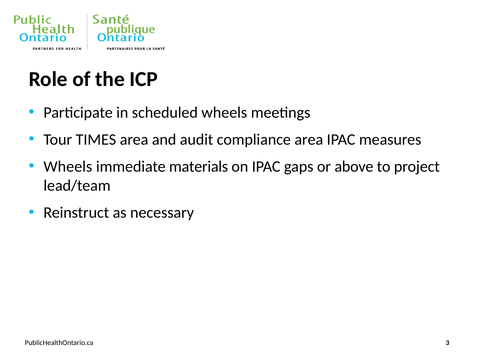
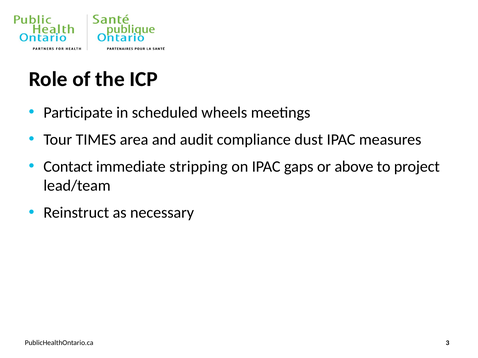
compliance area: area -> dust
Wheels at (68, 167): Wheels -> Contact
materials: materials -> stripping
